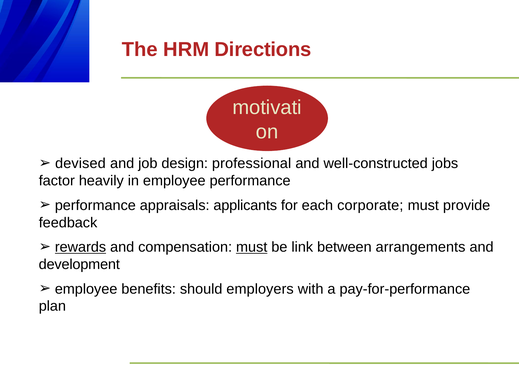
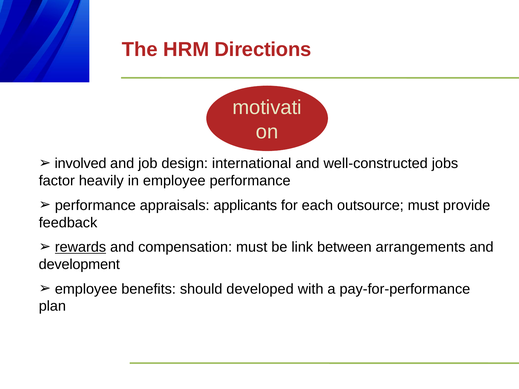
devised: devised -> involved
professional: professional -> international
corporate: corporate -> outsource
must at (252, 247) underline: present -> none
employers: employers -> developed
